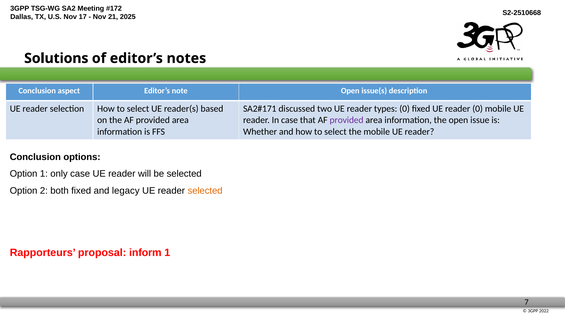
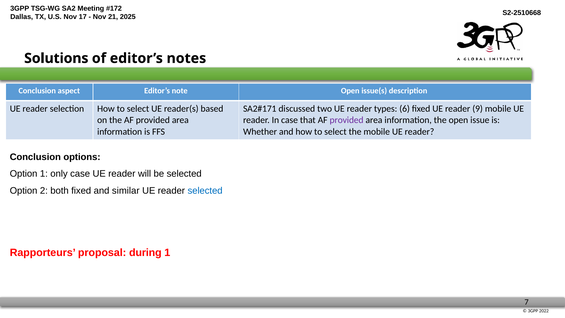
types 0: 0 -> 6
reader 0: 0 -> 9
legacy: legacy -> similar
selected at (205, 191) colour: orange -> blue
inform: inform -> during
